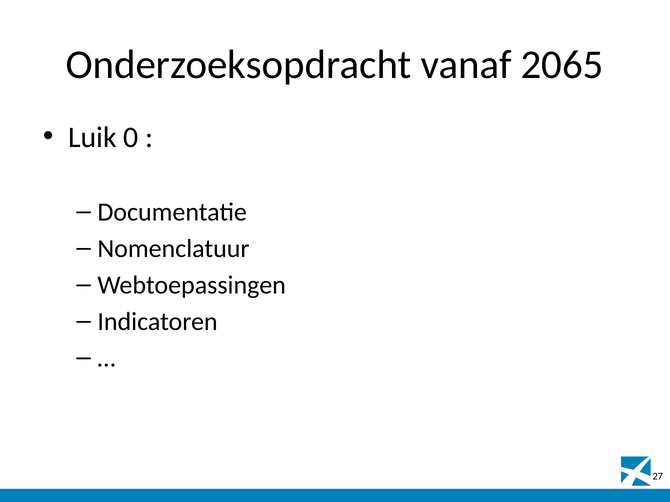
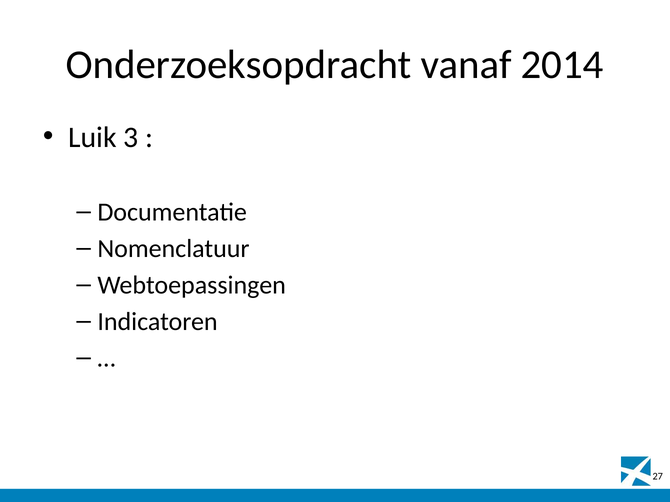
2065: 2065 -> 2014
0: 0 -> 3
